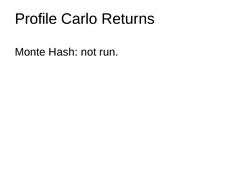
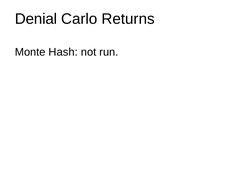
Profile: Profile -> Denial
